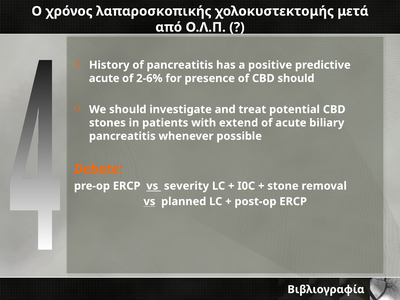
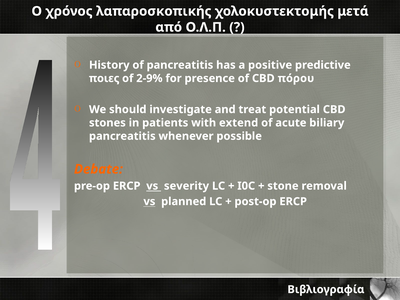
acute at (104, 78): acute -> ποιες
2-6%: 2-6% -> 2-9%
CBD should: should -> πόρου
